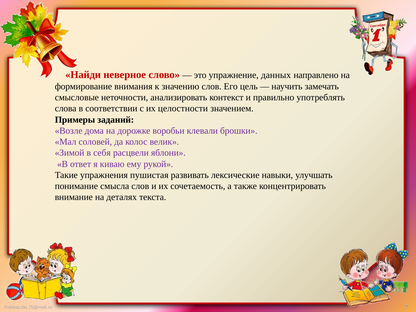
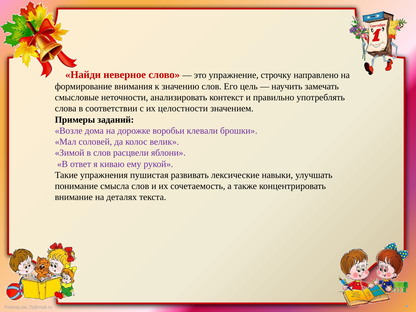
данных: данных -> строчку
в себя: себя -> слов
